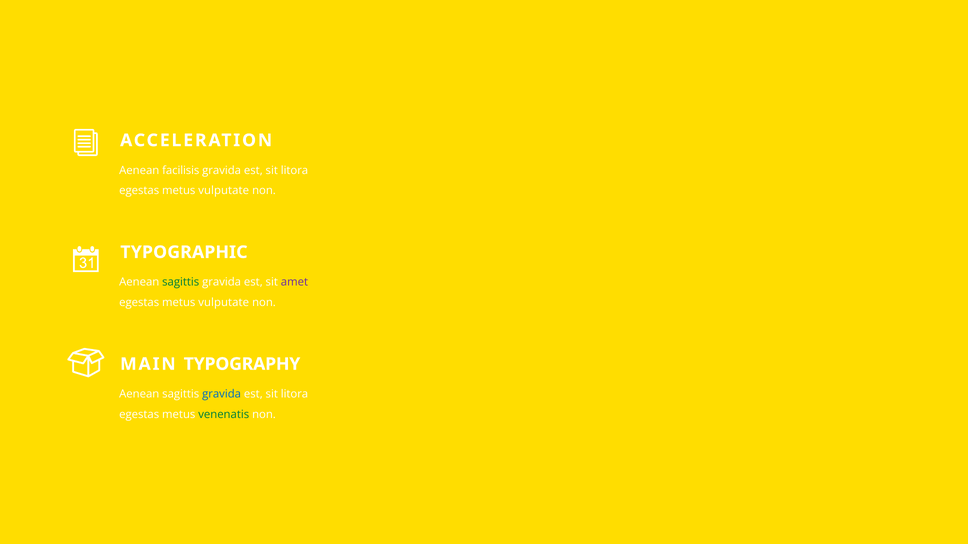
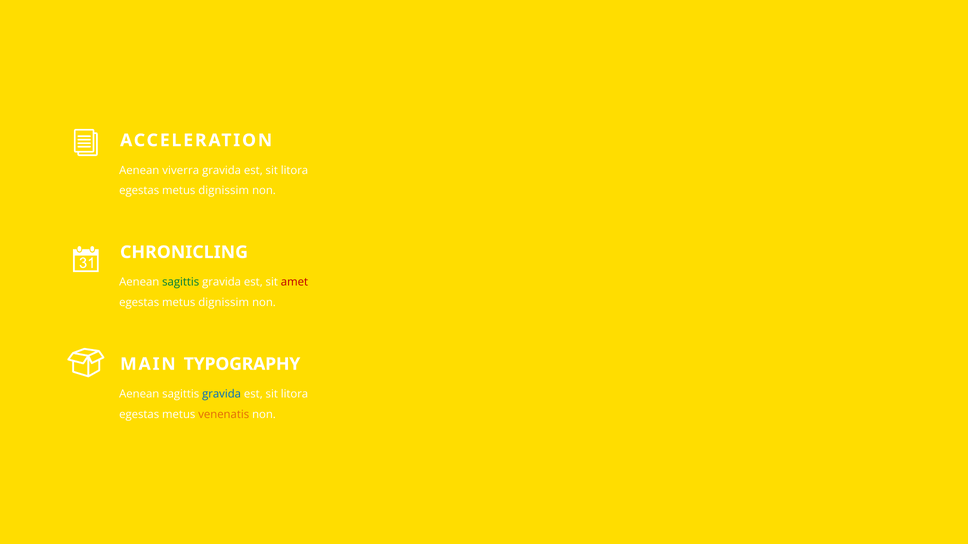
facilisis: facilisis -> viverra
vulputate at (224, 191): vulputate -> dignissim
TYPOGRAPHIC: TYPOGRAPHIC -> CHRONICLING
amet colour: purple -> red
vulputate at (224, 303): vulputate -> dignissim
venenatis colour: green -> orange
